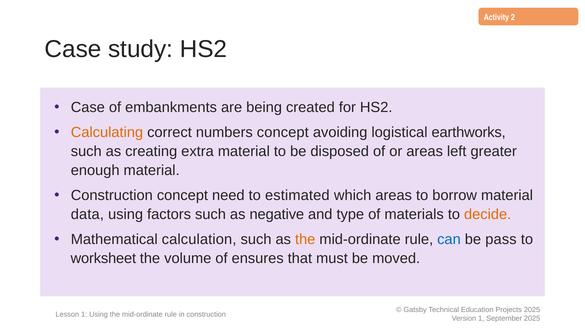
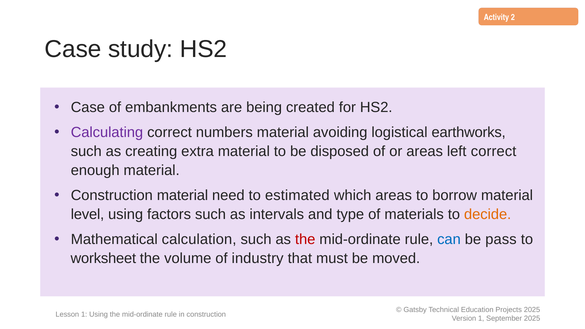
Calculating colour: orange -> purple
numbers concept: concept -> material
left greater: greater -> correct
Construction concept: concept -> material
data: data -> level
negative: negative -> intervals
the at (305, 239) colour: orange -> red
ensures: ensures -> industry
